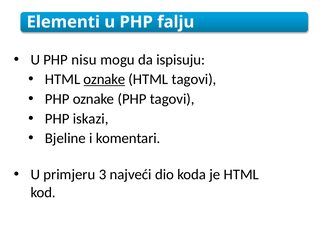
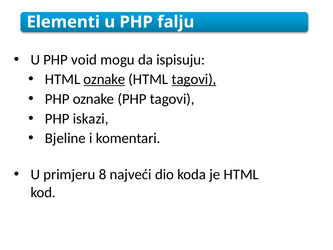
nisu: nisu -> void
tagovi at (194, 79) underline: none -> present
3: 3 -> 8
